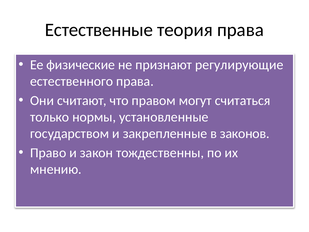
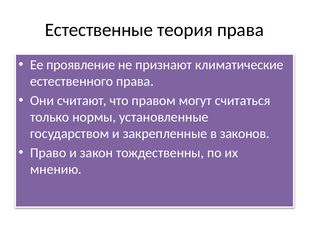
физические: физические -> проявление
регулирующие: регулирующие -> климатические
